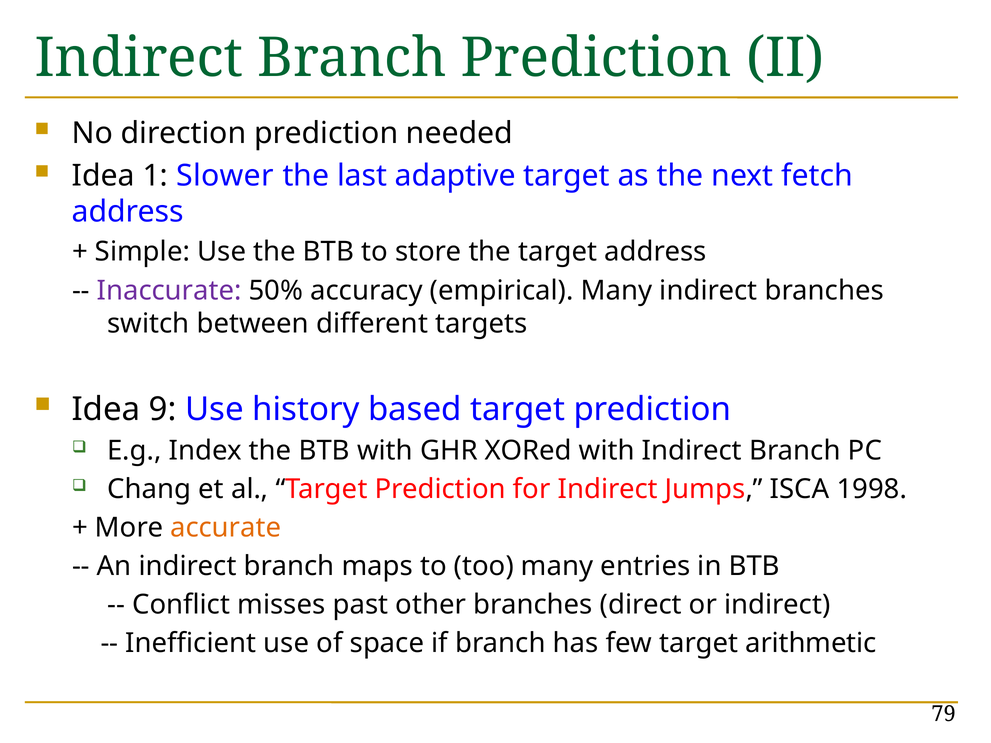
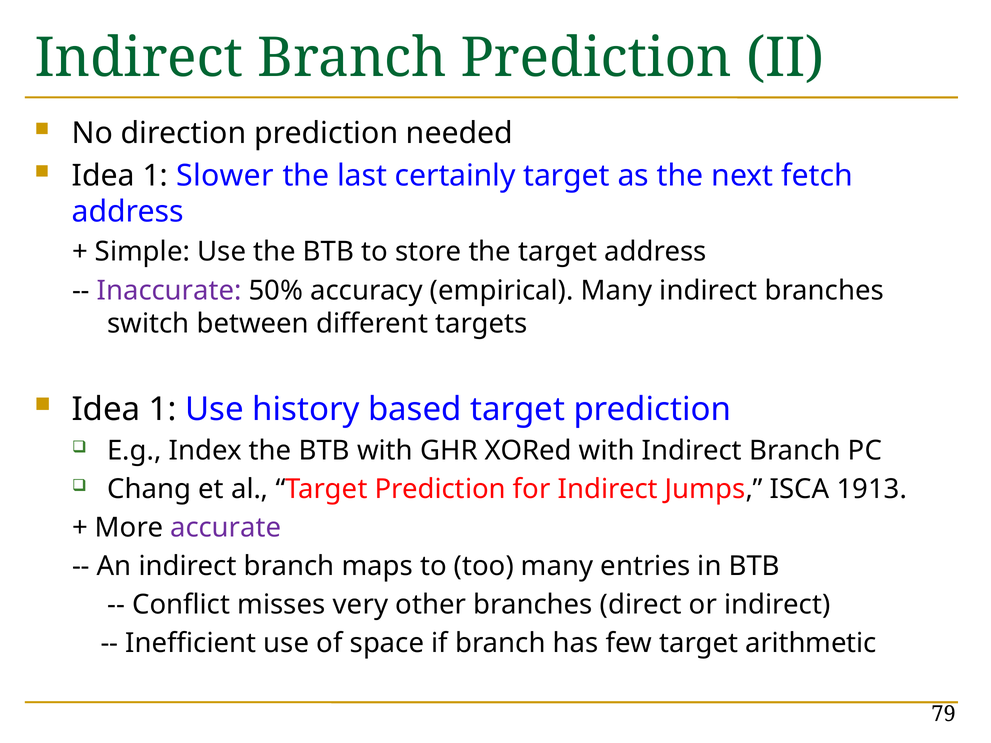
adaptive: adaptive -> certainly
9 at (163, 409): 9 -> 1
1998: 1998 -> 1913
accurate colour: orange -> purple
past: past -> very
